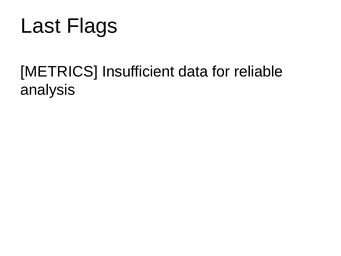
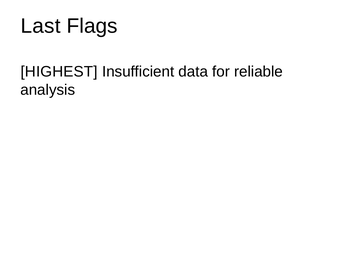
METRICS: METRICS -> HIGHEST
